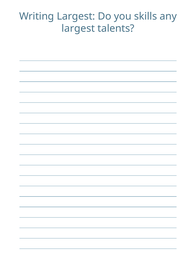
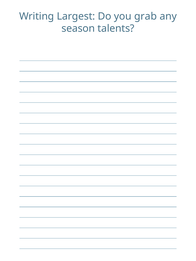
skills: skills -> grab
largest at (78, 28): largest -> season
